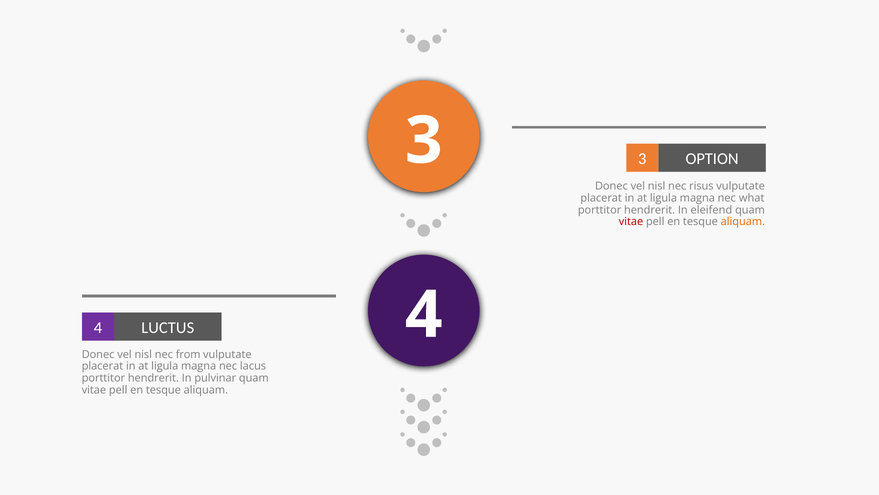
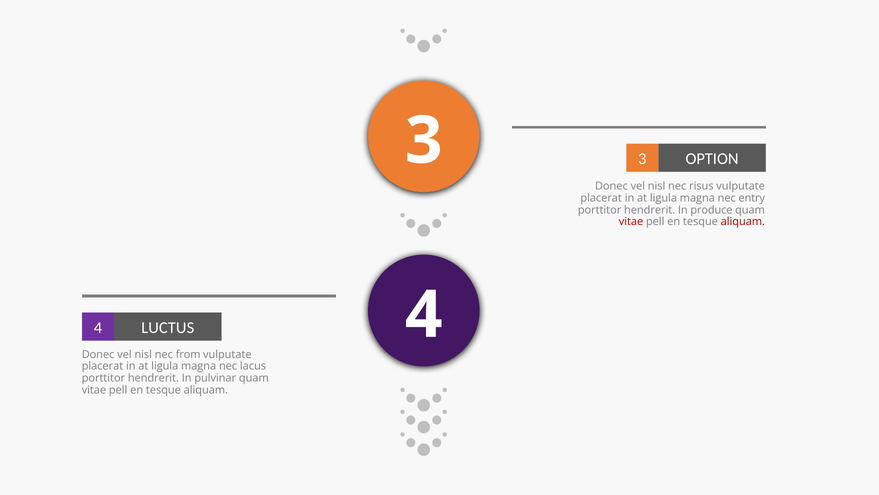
what: what -> entry
eleifend: eleifend -> produce
aliquam at (743, 222) colour: orange -> red
